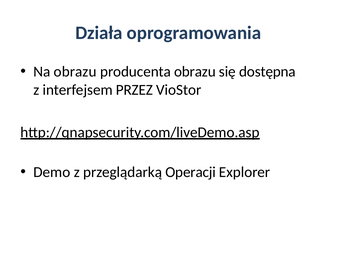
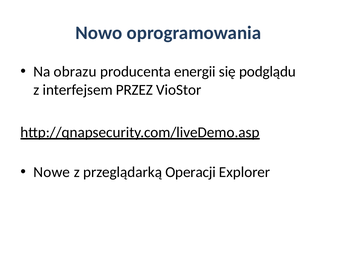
Działa: Działa -> Nowo
producenta obrazu: obrazu -> energii
dostępna: dostępna -> podglądu
Demo: Demo -> Nowe
